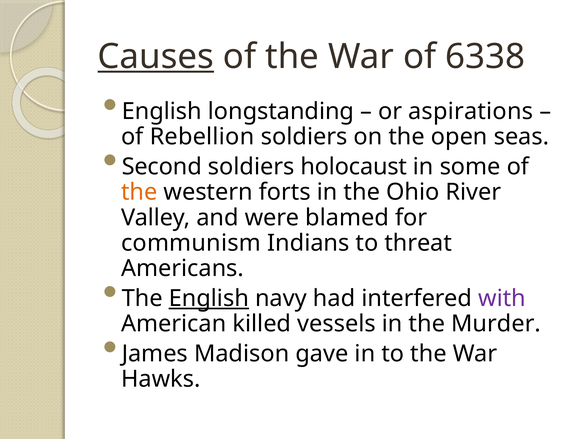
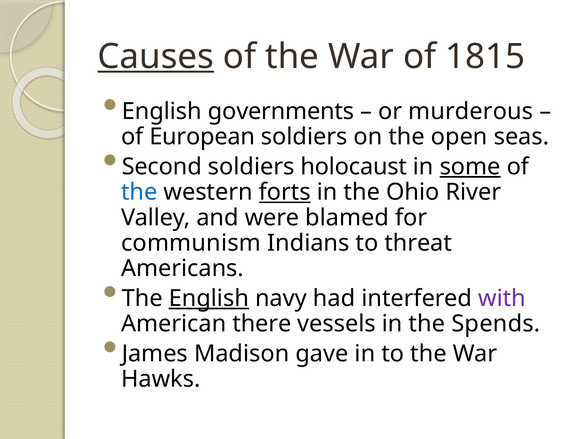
6338: 6338 -> 1815
longstanding: longstanding -> governments
aspirations: aspirations -> murderous
Rebellion: Rebellion -> European
some underline: none -> present
the at (139, 192) colour: orange -> blue
forts underline: none -> present
killed: killed -> there
Murder: Murder -> Spends
